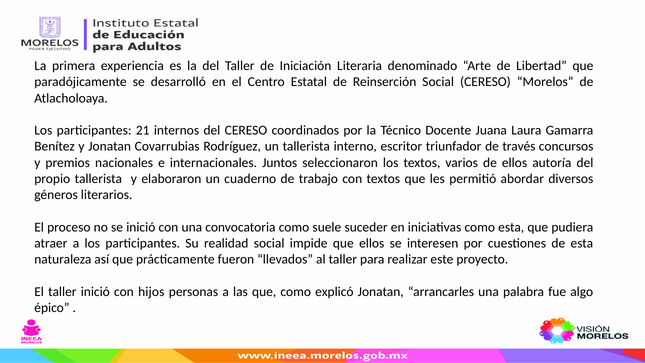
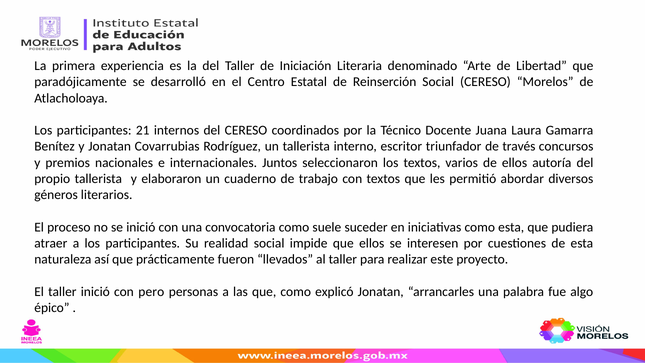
hijos: hijos -> pero
